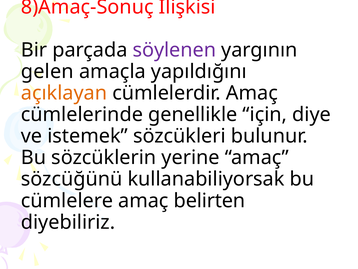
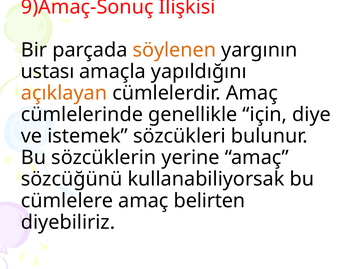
8)Amaç-Sonuç: 8)Amaç-Sonuç -> 9)Amaç-Sonuç
söylenen colour: purple -> orange
gelen: gelen -> ustası
